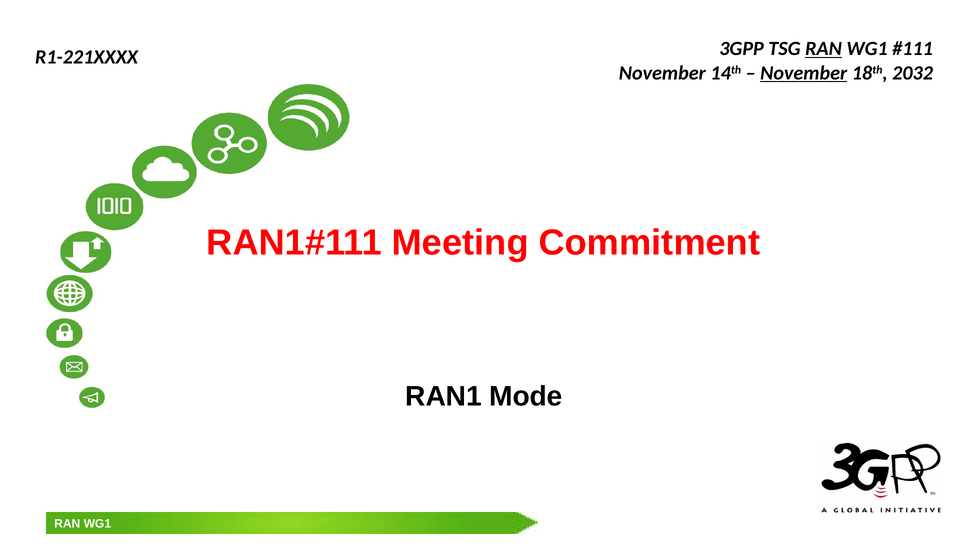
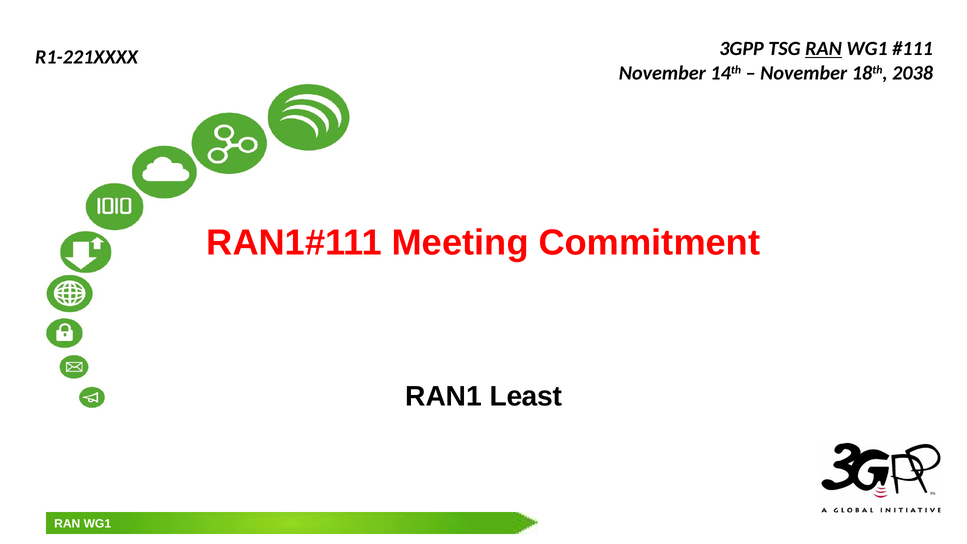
November at (804, 73) underline: present -> none
2032: 2032 -> 2038
Mode: Mode -> Least
